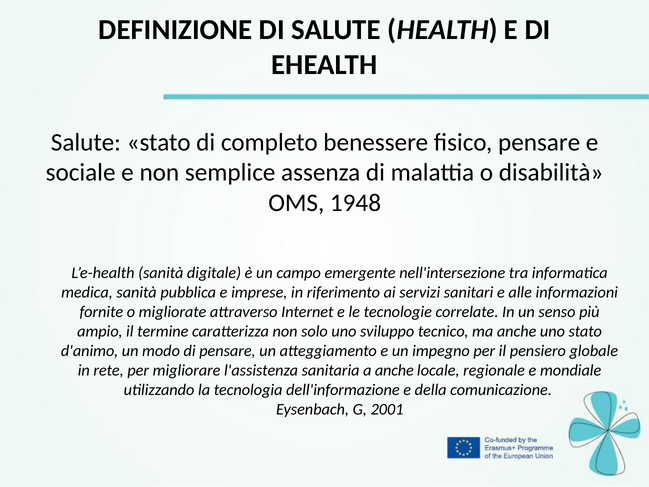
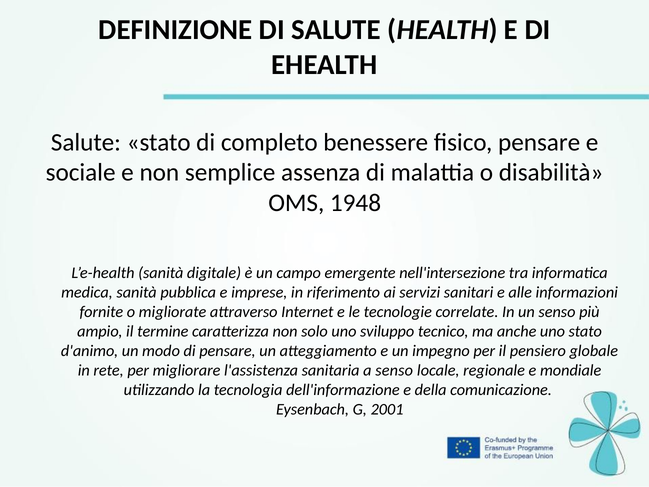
a anche: anche -> senso
